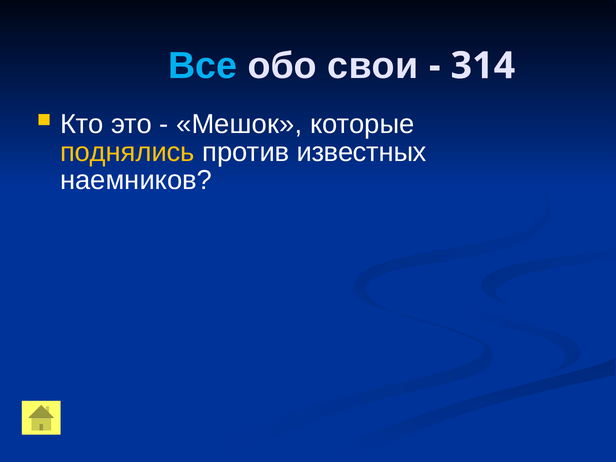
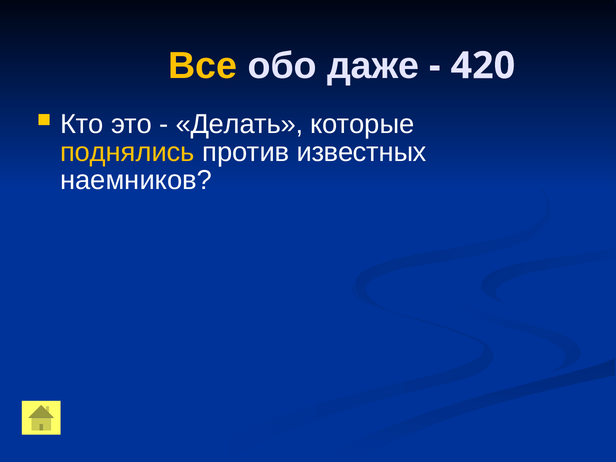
Все colour: light blue -> yellow
свои: свои -> даже
314: 314 -> 420
Мешок: Мешок -> Делать
